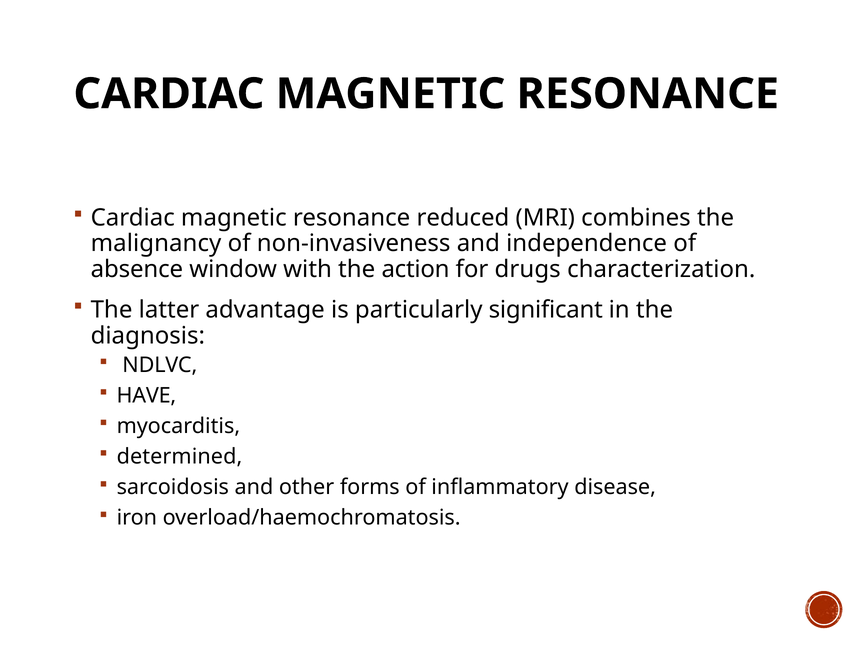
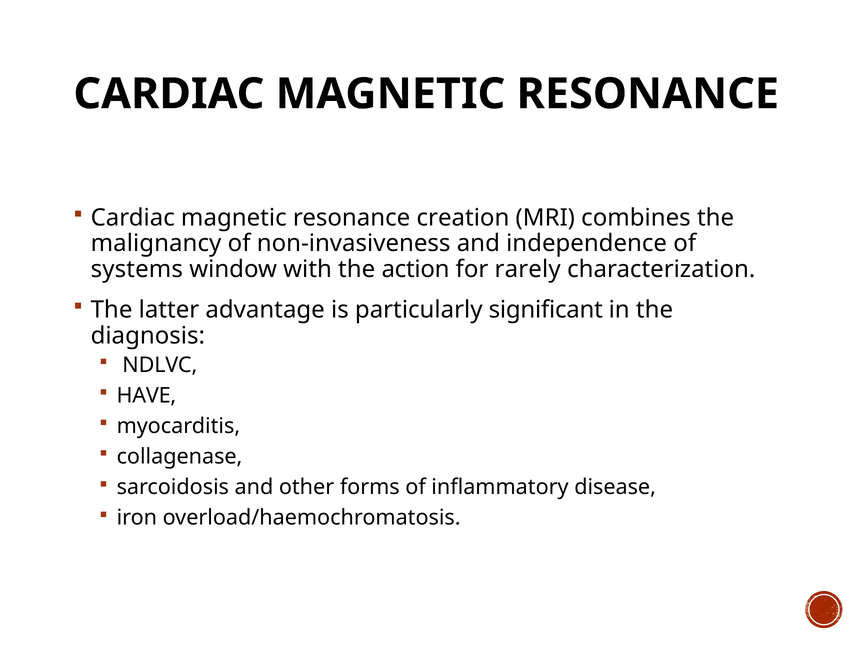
reduced: reduced -> creation
absence: absence -> systems
drugs: drugs -> rarely
determined: determined -> collagenase
